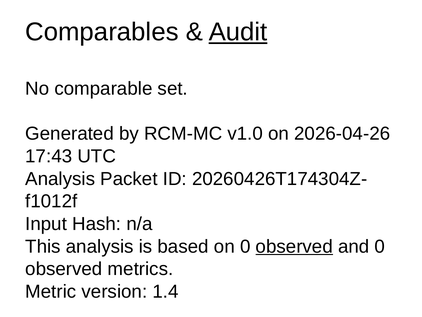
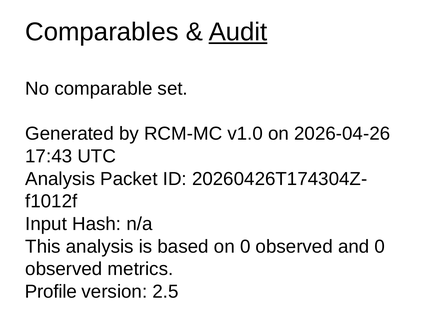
observed at (294, 246) underline: present -> none
Metric: Metric -> Profile
1.4: 1.4 -> 2.5
